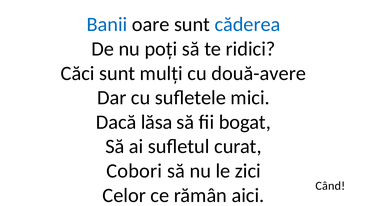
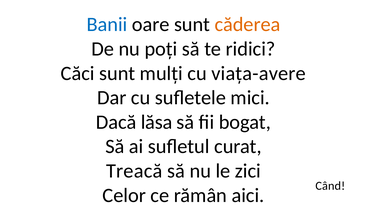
căderea colour: blue -> orange
două-avere: două-avere -> viața-avere
Cobori: Cobori -> Treacă
